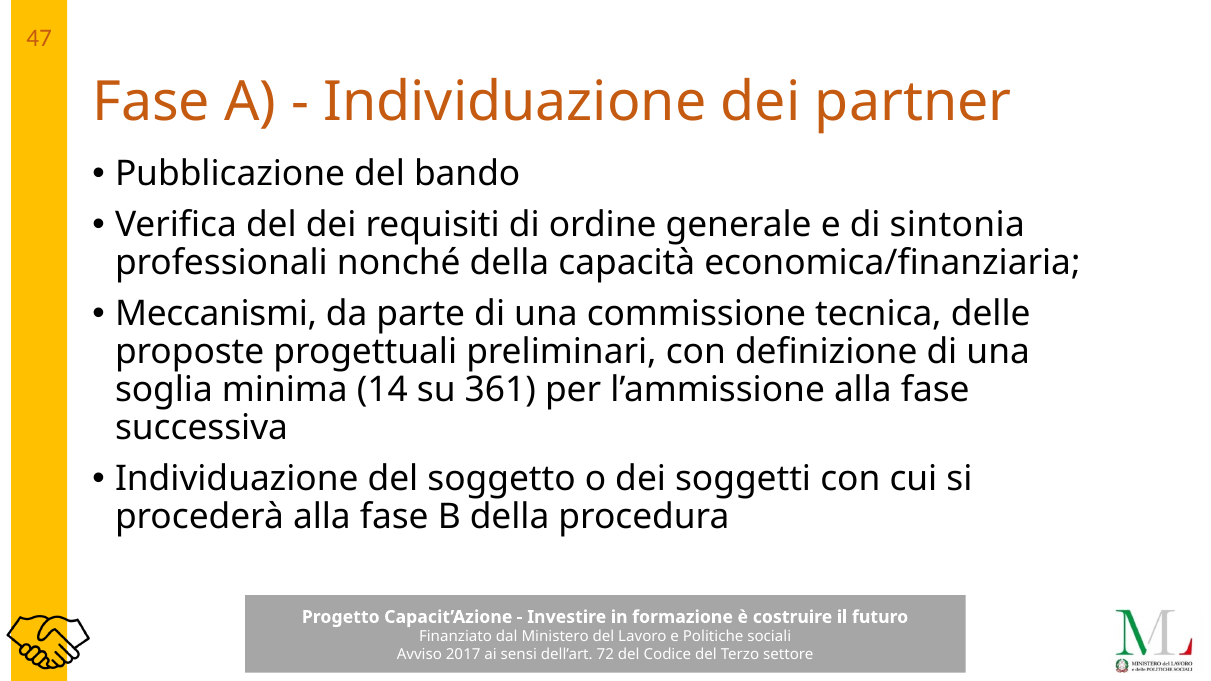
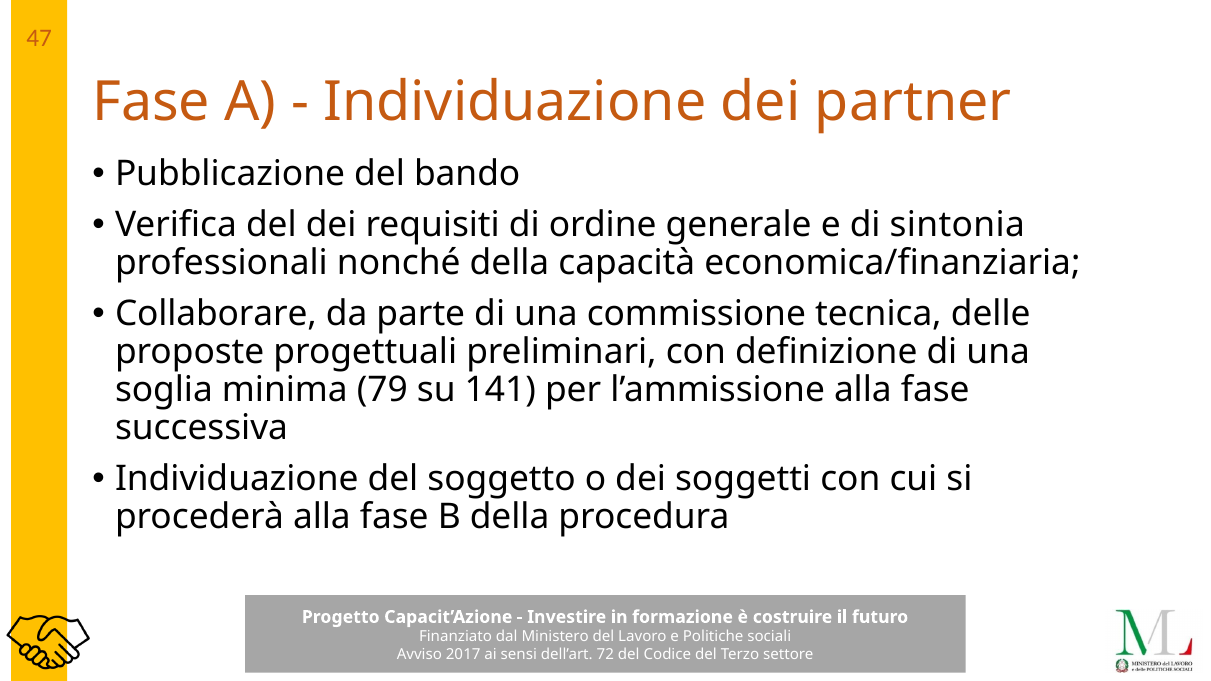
Meccanismi: Meccanismi -> Collaborare
14: 14 -> 79
361: 361 -> 141
